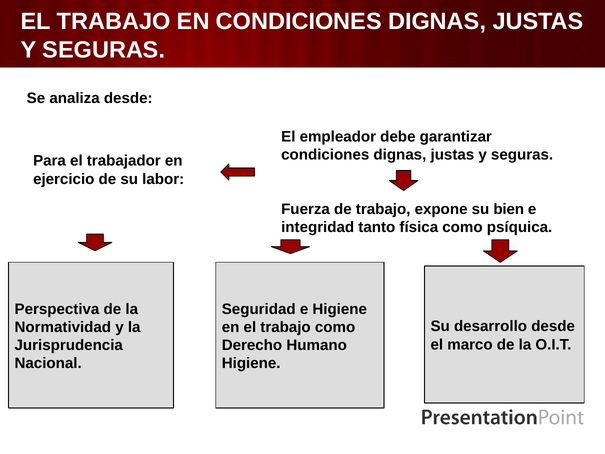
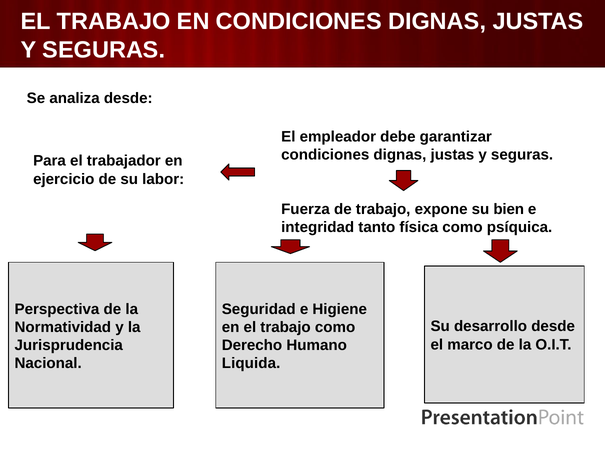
Higiene at (251, 363): Higiene -> Liquida
